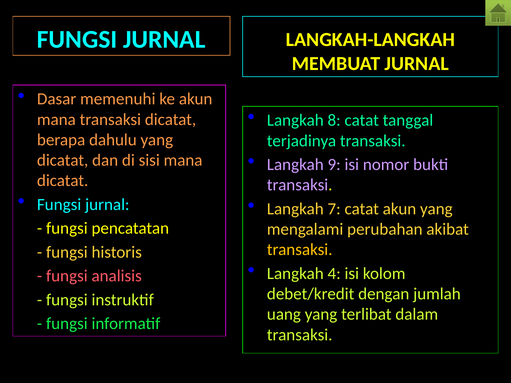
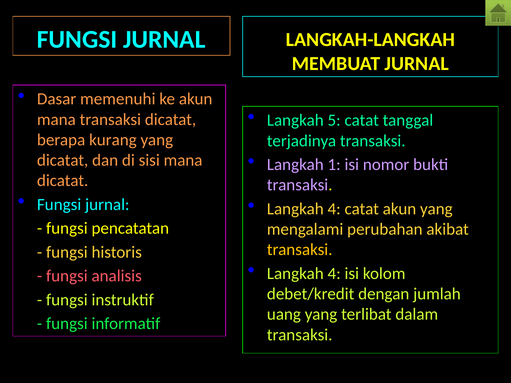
8: 8 -> 5
dahulu: dahulu -> kurang
9: 9 -> 1
7 at (334, 209): 7 -> 4
